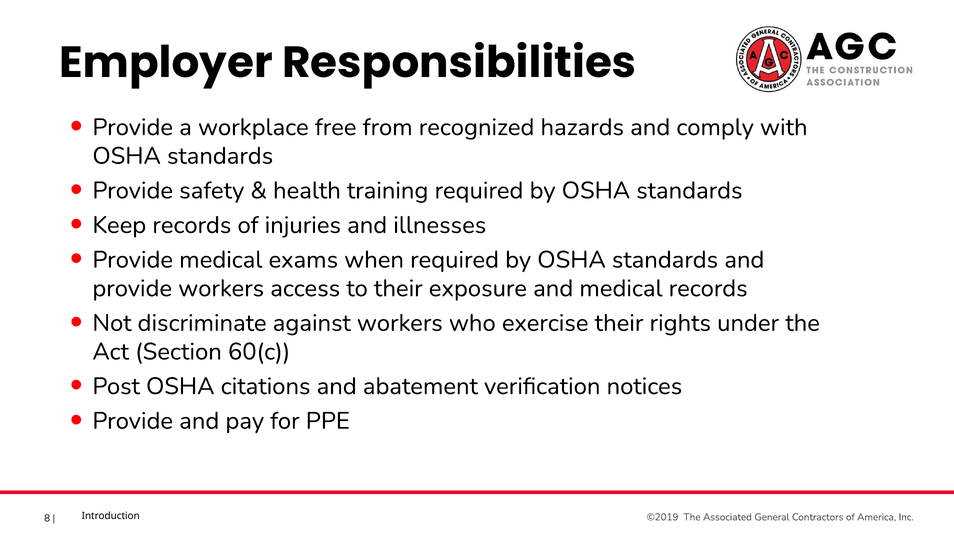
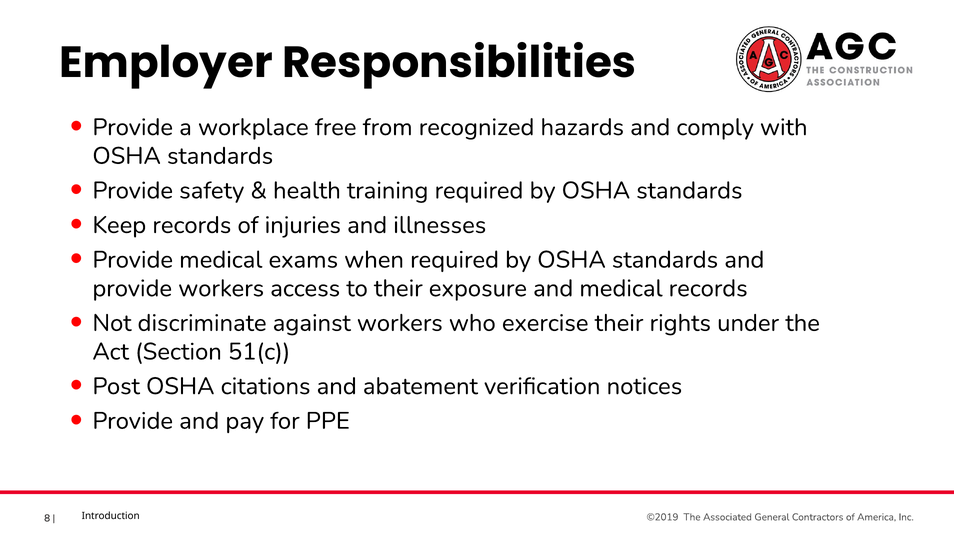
60(c: 60(c -> 51(c
